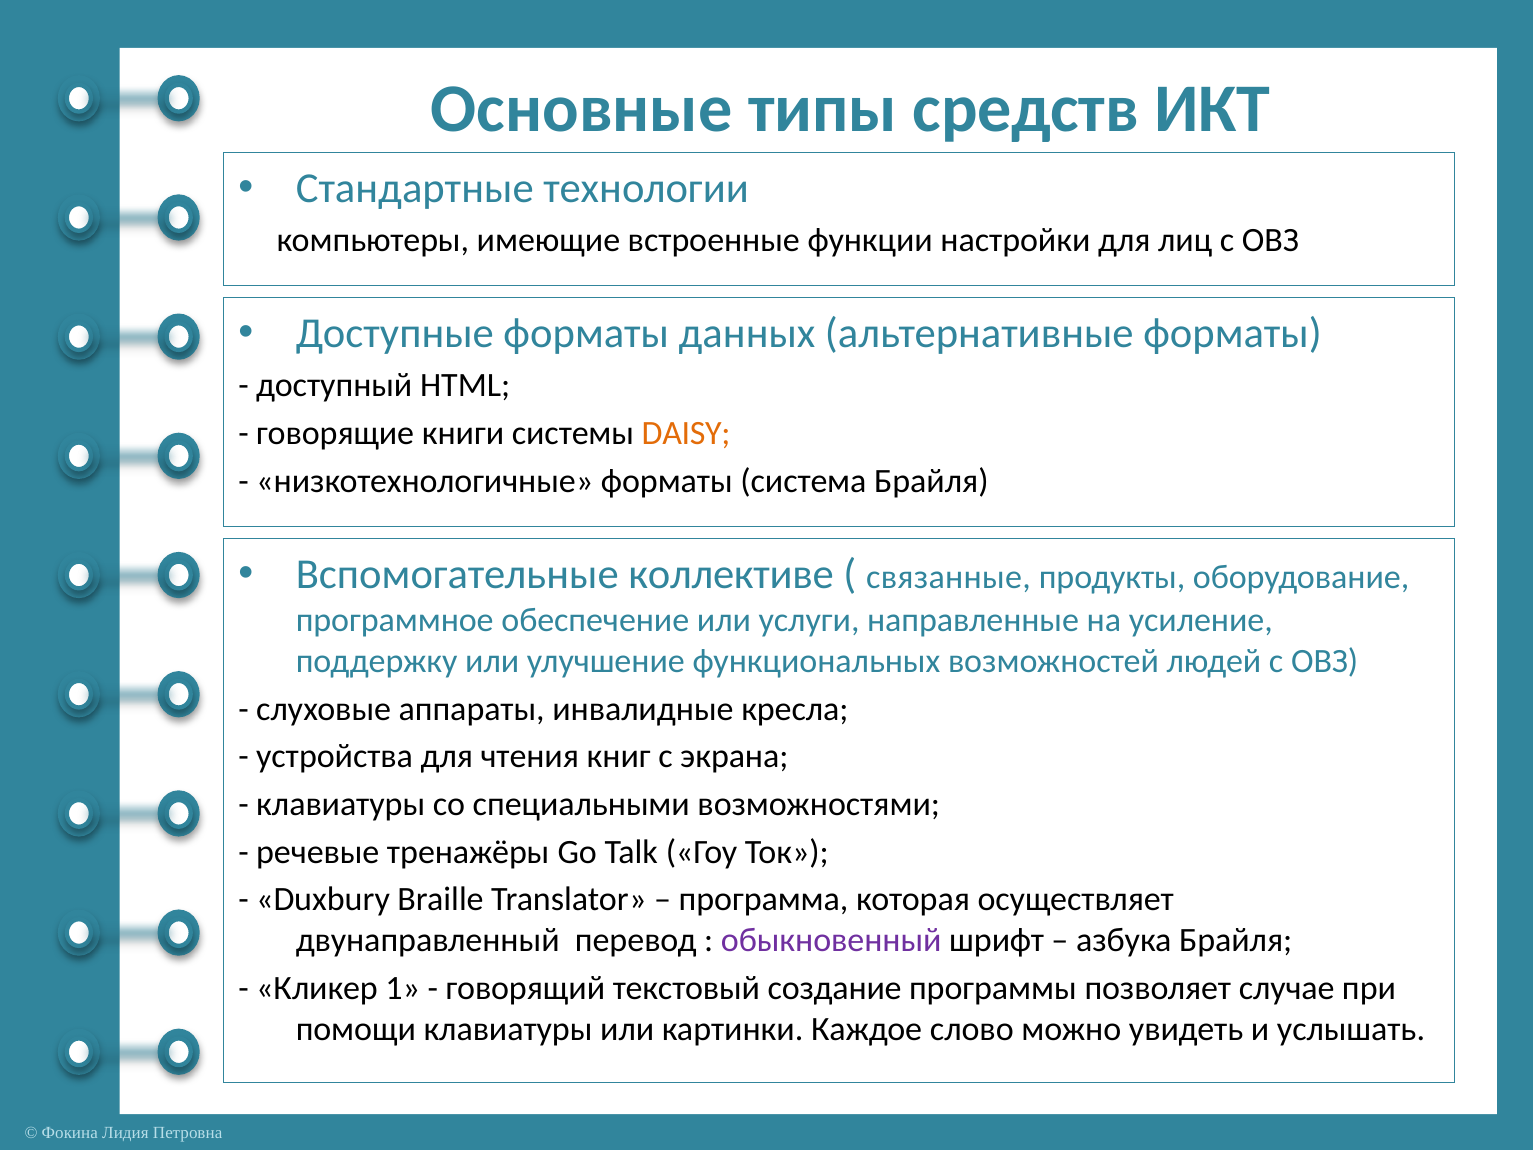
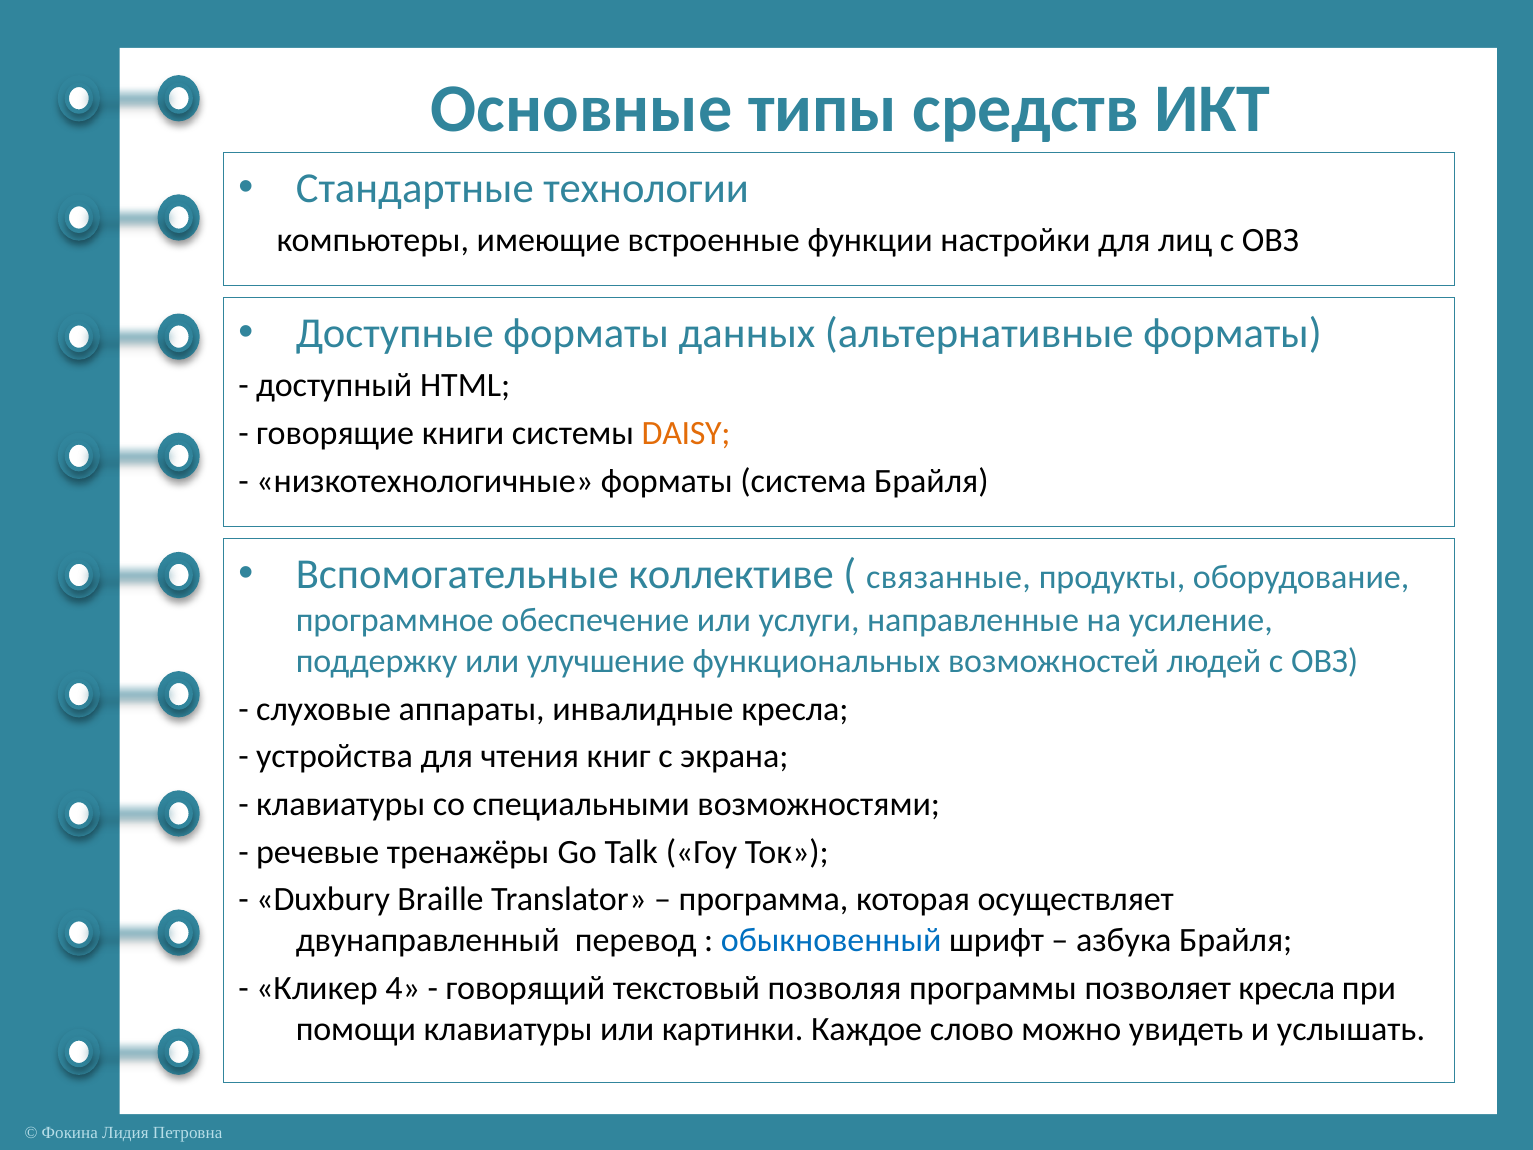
обыкновенный colour: purple -> blue
1: 1 -> 4
создание: создание -> позволяя
позволяет случае: случае -> кресла
